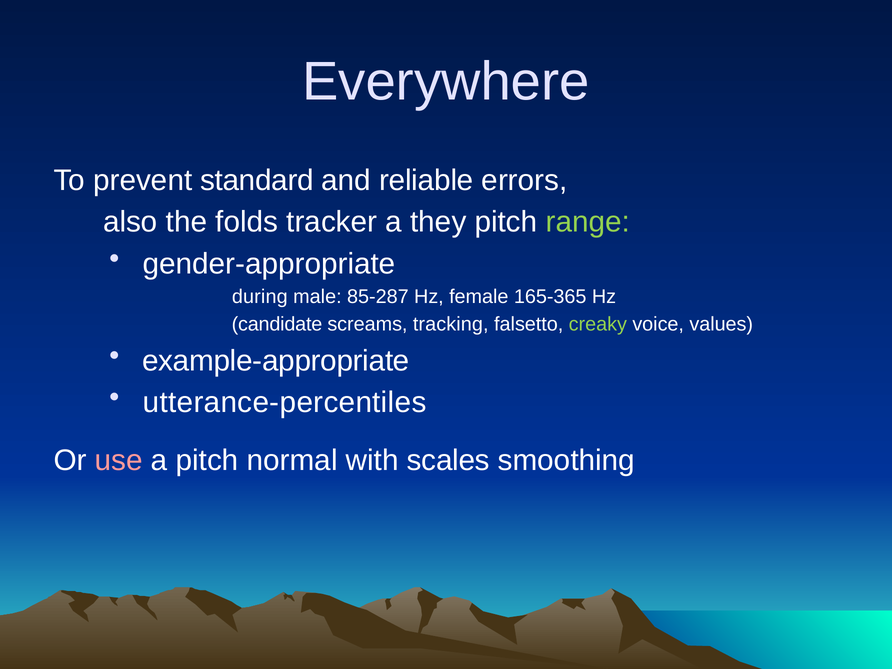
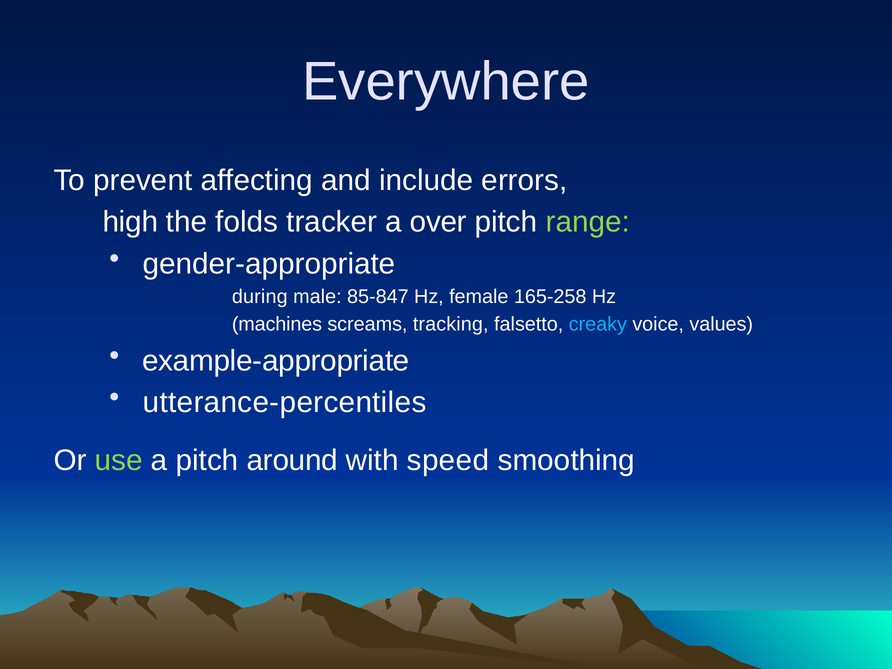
standard: standard -> affecting
reliable: reliable -> include
also: also -> high
they: they -> over
85-287: 85-287 -> 85-847
165-365: 165-365 -> 165-258
candidate: candidate -> machines
creaky colour: light green -> light blue
use colour: pink -> light green
normal: normal -> around
scales: scales -> speed
